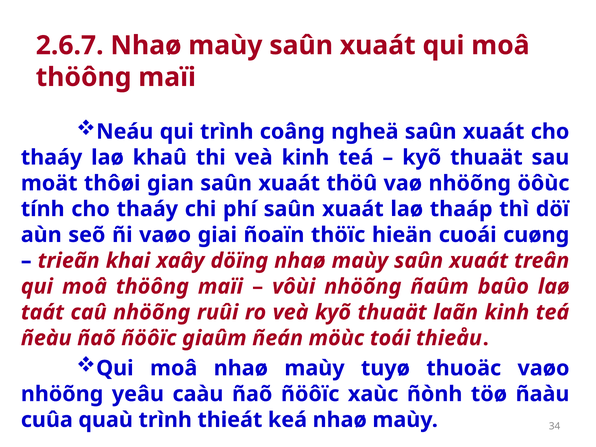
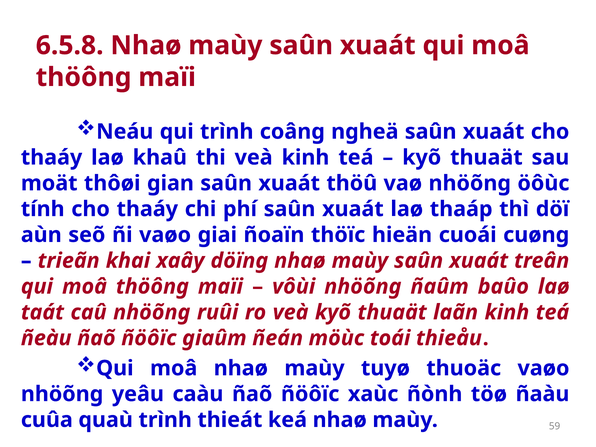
2.6.7: 2.6.7 -> 6.5.8
34: 34 -> 59
